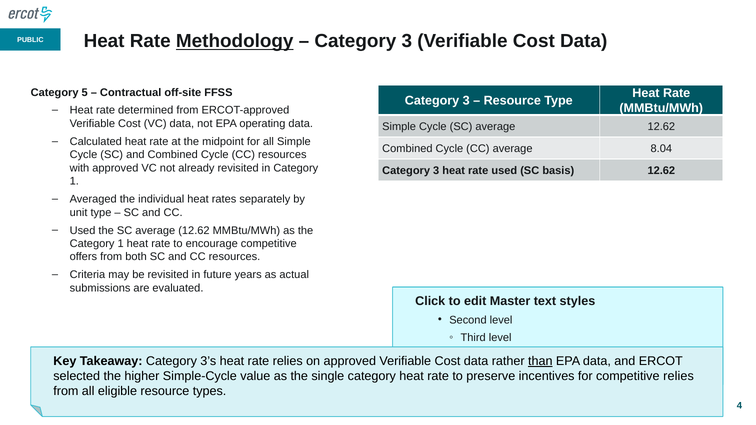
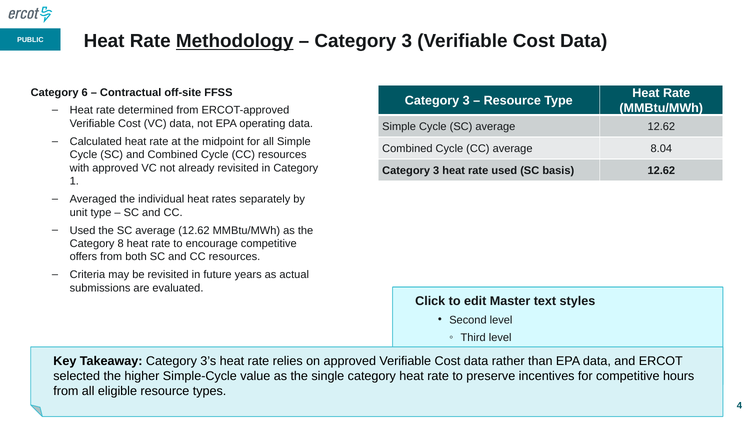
5: 5 -> 6
1 at (121, 244): 1 -> 8
than underline: present -> none
competitive relies: relies -> hours
